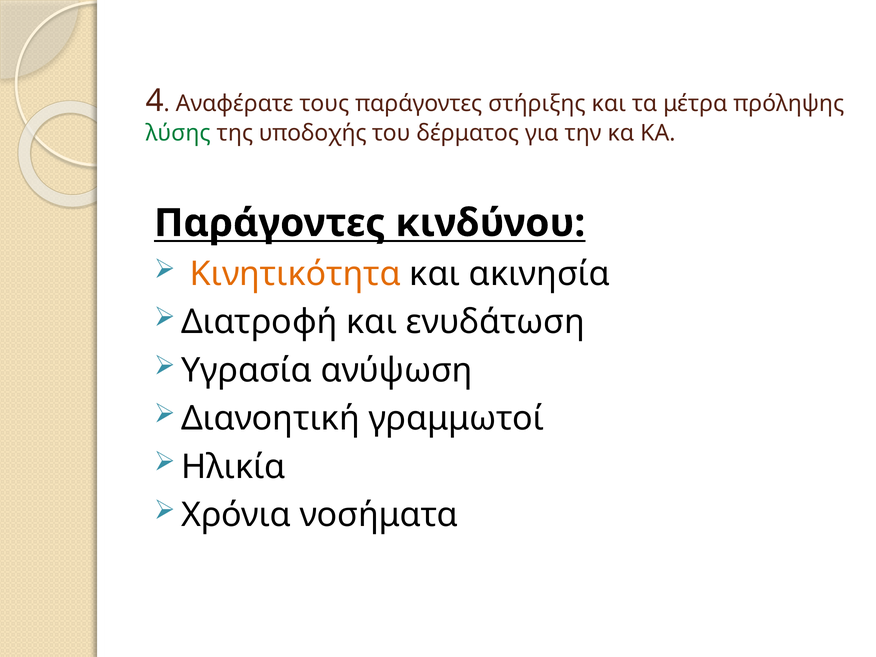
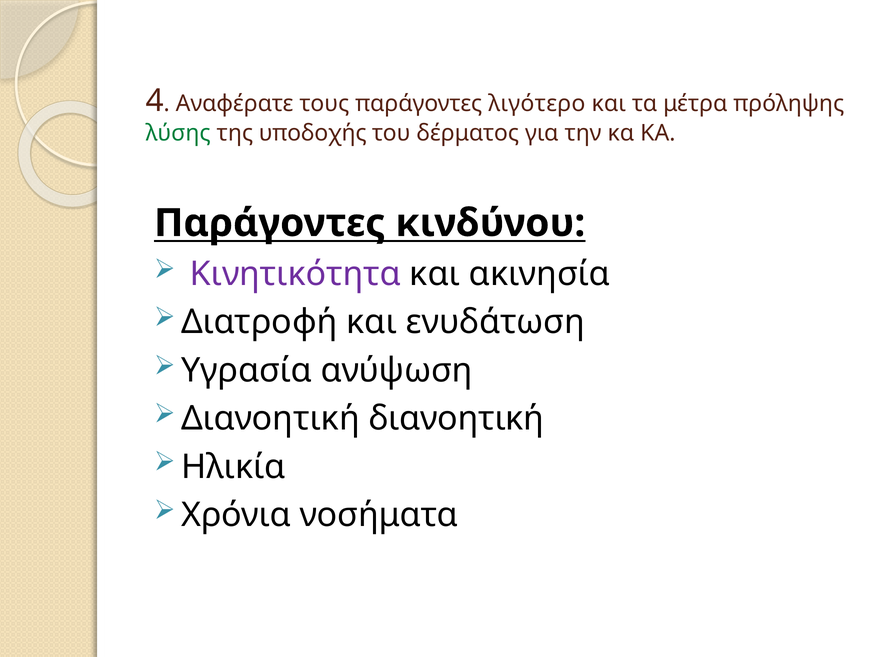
στήριξης: στήριξης -> λιγότερο
Κινητικότητα colour: orange -> purple
Διανοητική γραμμωτοί: γραμμωτοί -> διανοητική
